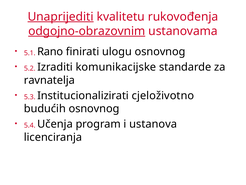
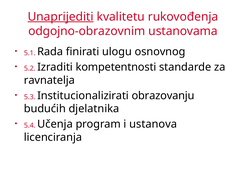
odgojno-obrazovnim underline: present -> none
Rano: Rano -> Rada
komunikacijske: komunikacijske -> kompetentnosti
cjeloživotno: cjeloživotno -> obrazovanju
budućih osnovnog: osnovnog -> djelatnika
